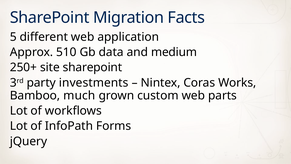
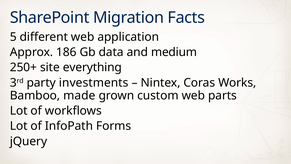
510: 510 -> 186
site sharepoint: sharepoint -> everything
much: much -> made
